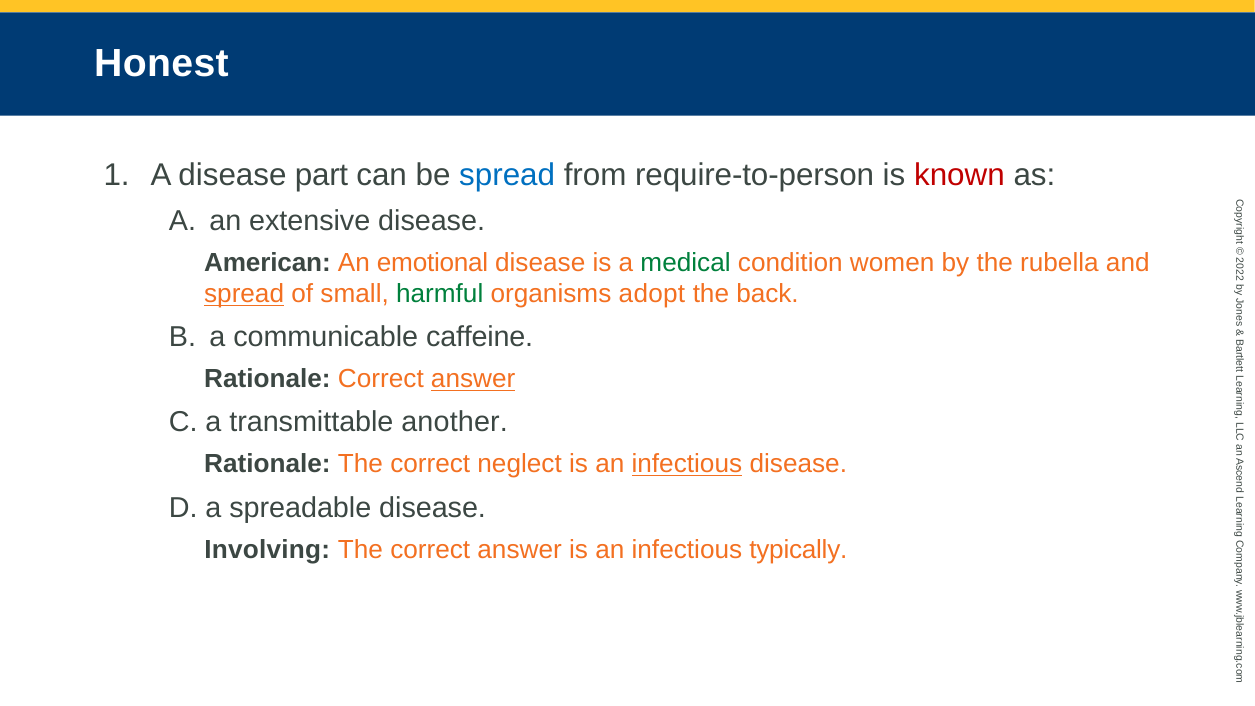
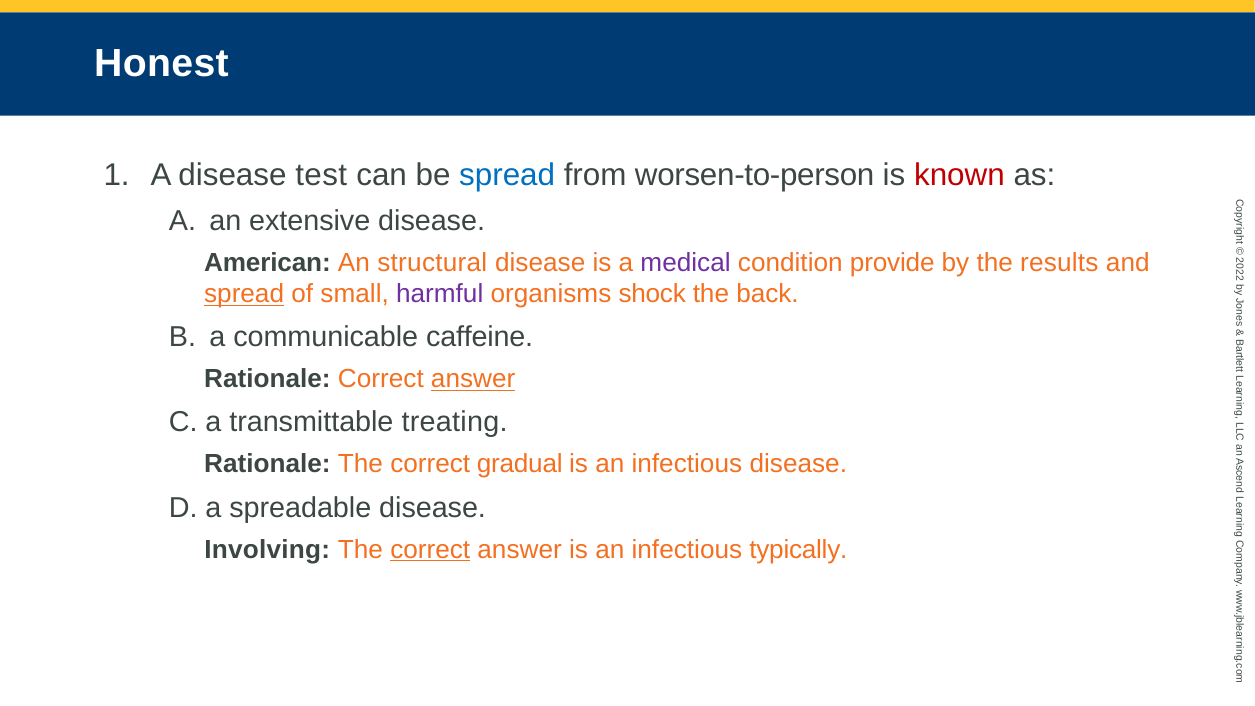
part: part -> test
require-to-person: require-to-person -> worsen-to-person
emotional: emotional -> structural
medical colour: green -> purple
women: women -> provide
rubella: rubella -> results
harmful colour: green -> purple
adopt: adopt -> shock
another: another -> treating
neglect: neglect -> gradual
infectious at (687, 464) underline: present -> none
correct at (430, 549) underline: none -> present
